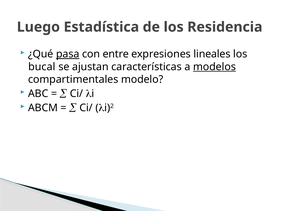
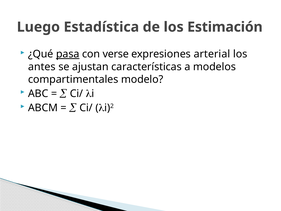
Residencia: Residencia -> Estimación
entre: entre -> verse
lineales: lineales -> arterial
bucal: bucal -> antes
modelos underline: present -> none
